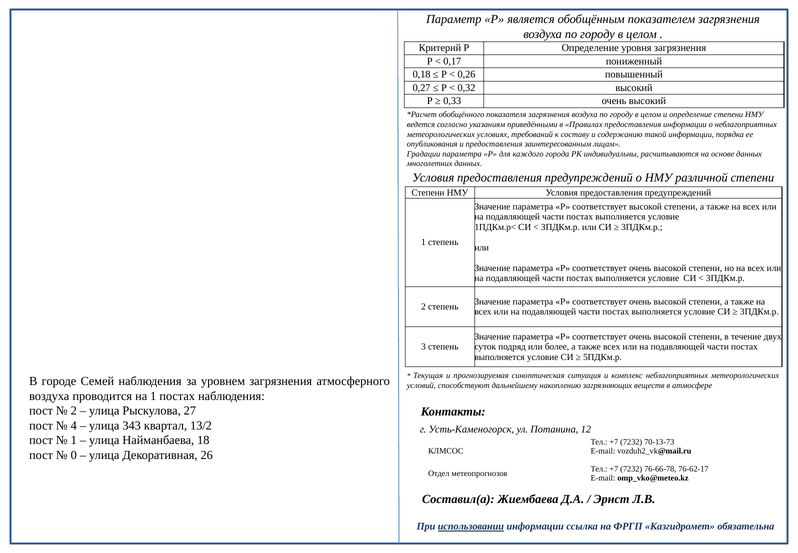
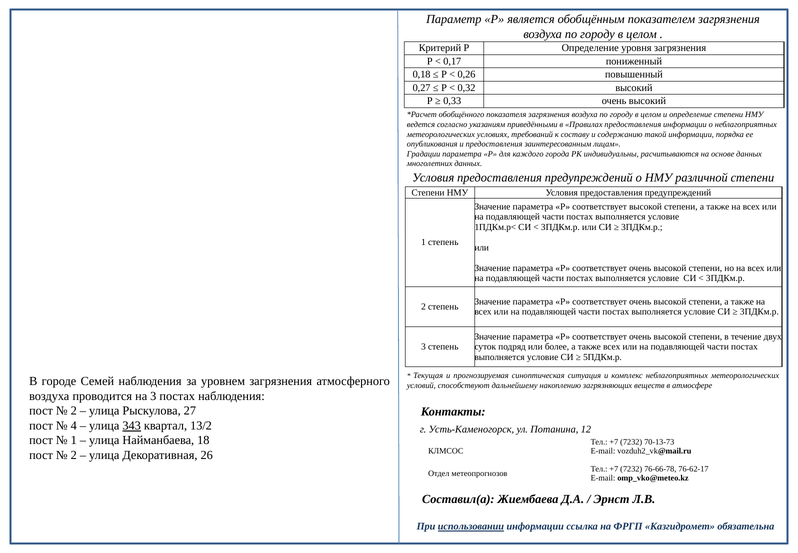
на 1: 1 -> 3
343 underline: none -> present
0 at (74, 455): 0 -> 2
